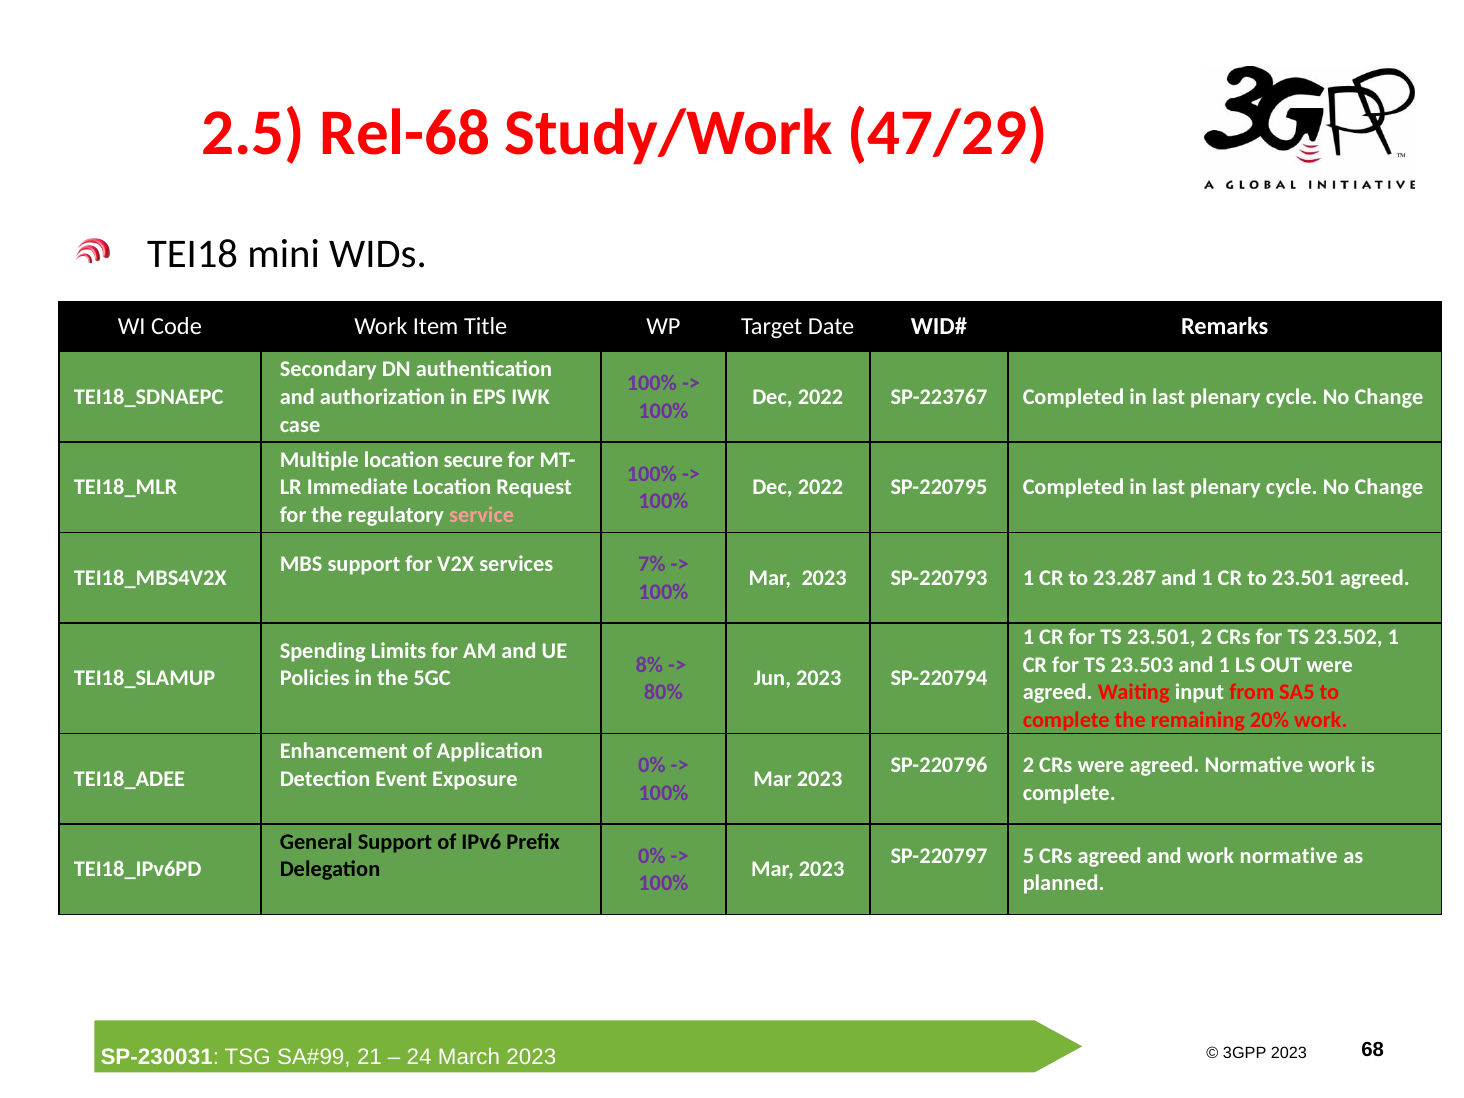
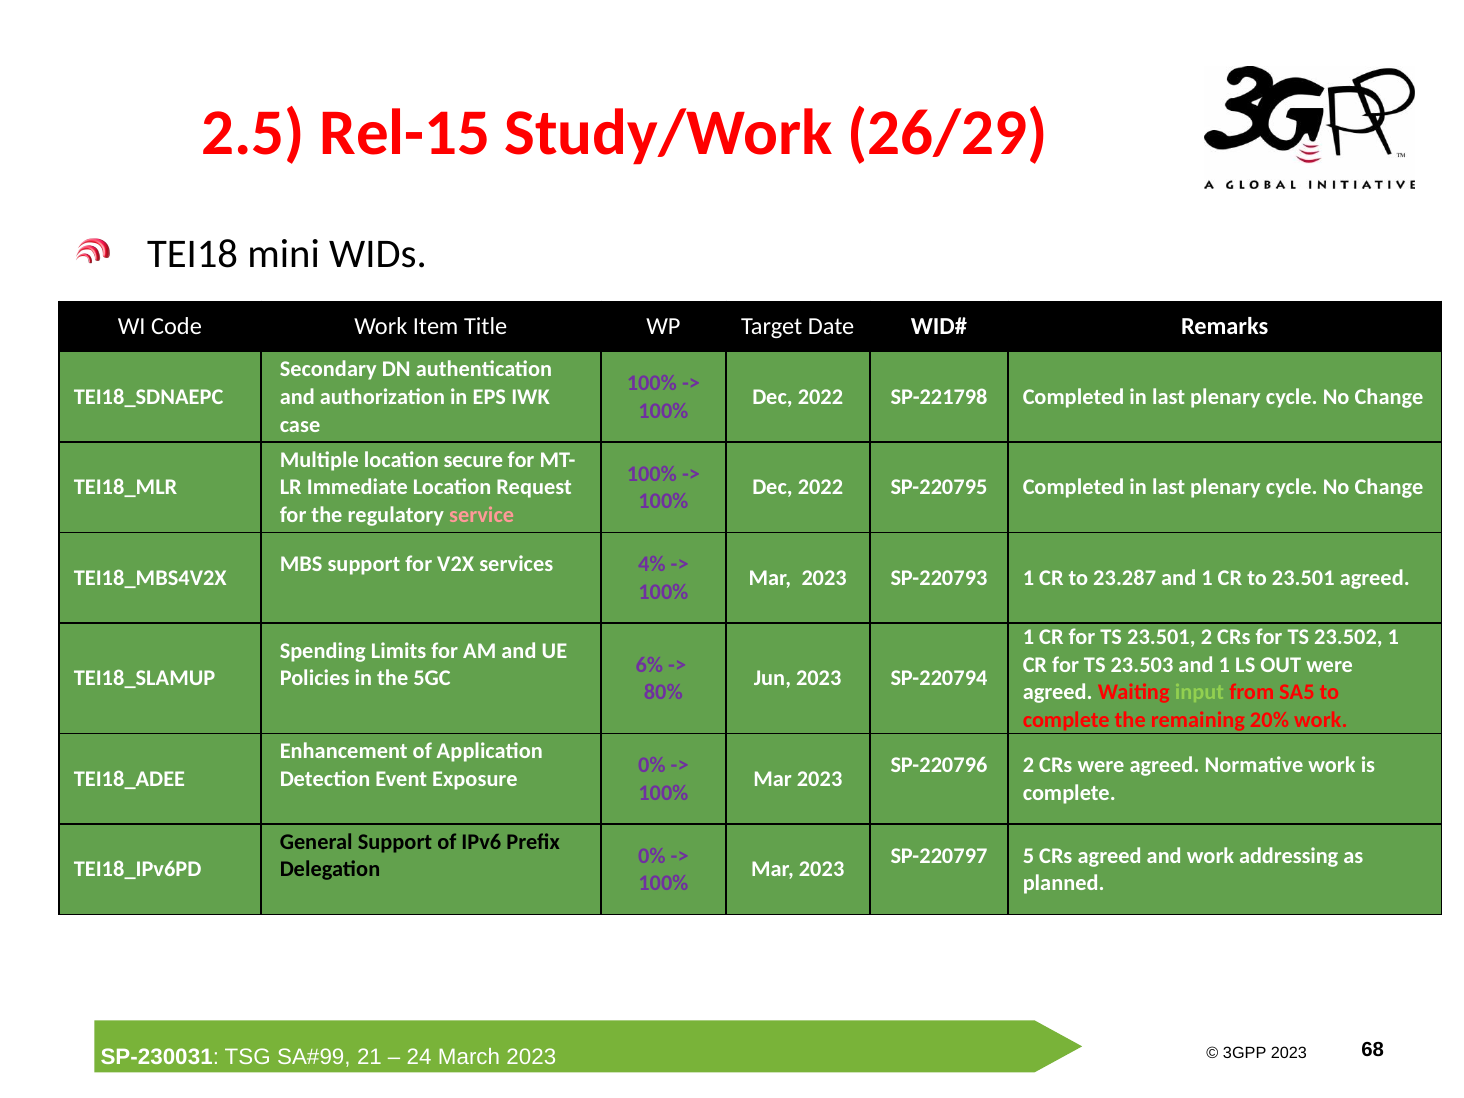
Rel-68: Rel-68 -> Rel-15
47/29: 47/29 -> 26/29
SP-223767: SP-223767 -> SP-221798
7%: 7% -> 4%
8%: 8% -> 6%
input colour: white -> light green
work normative: normative -> addressing
